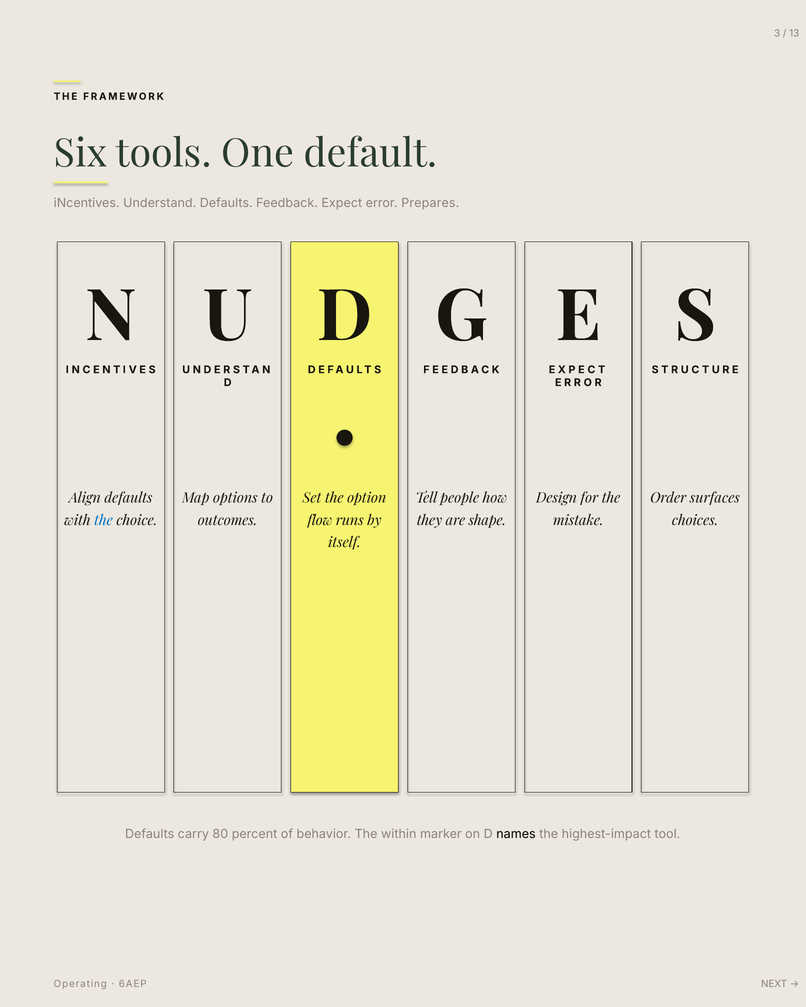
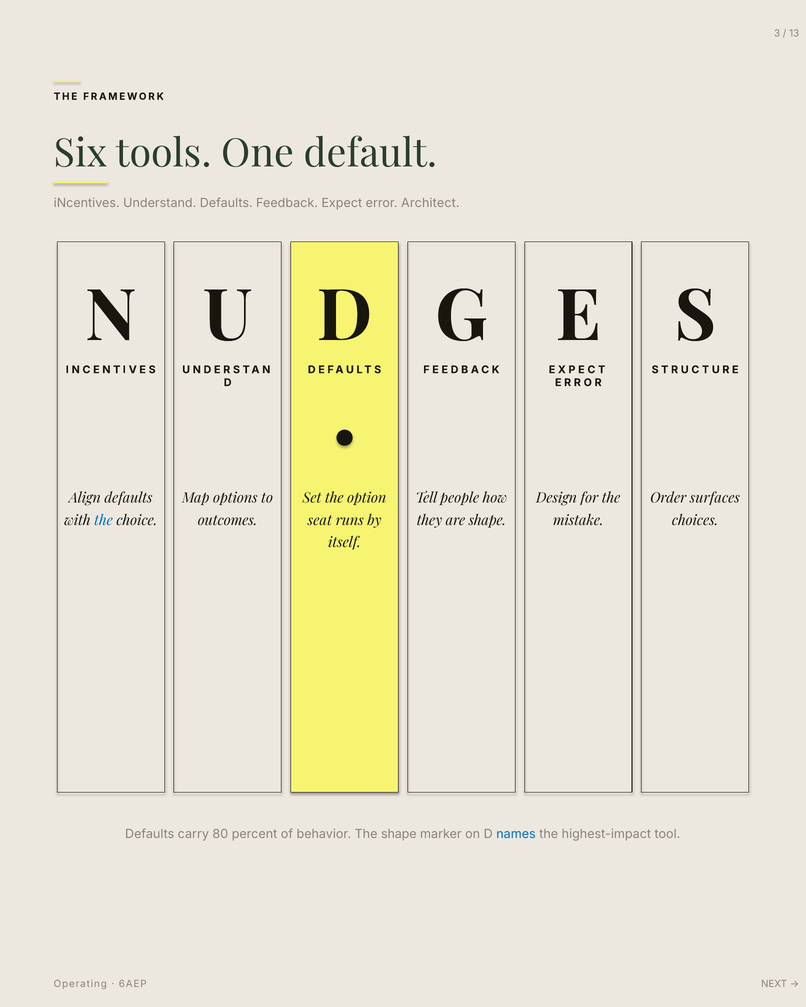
Prepares: Prepares -> Architect
flow: flow -> seat
The within: within -> shape
names colour: black -> blue
